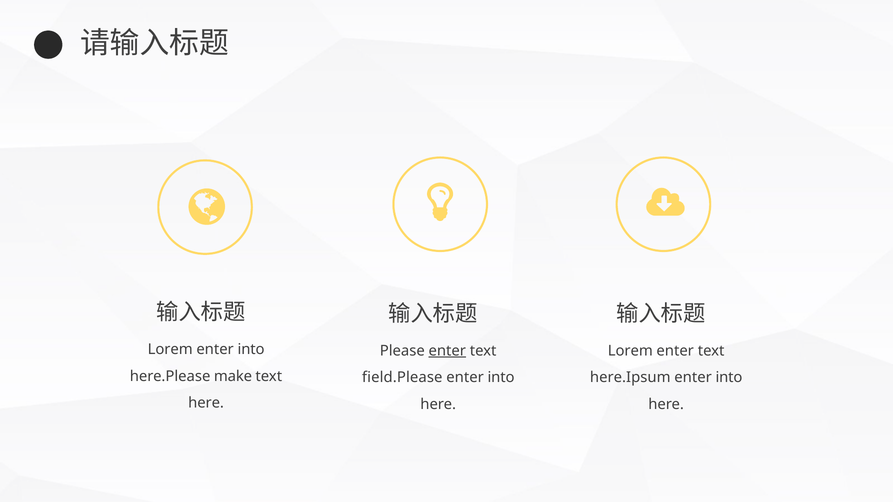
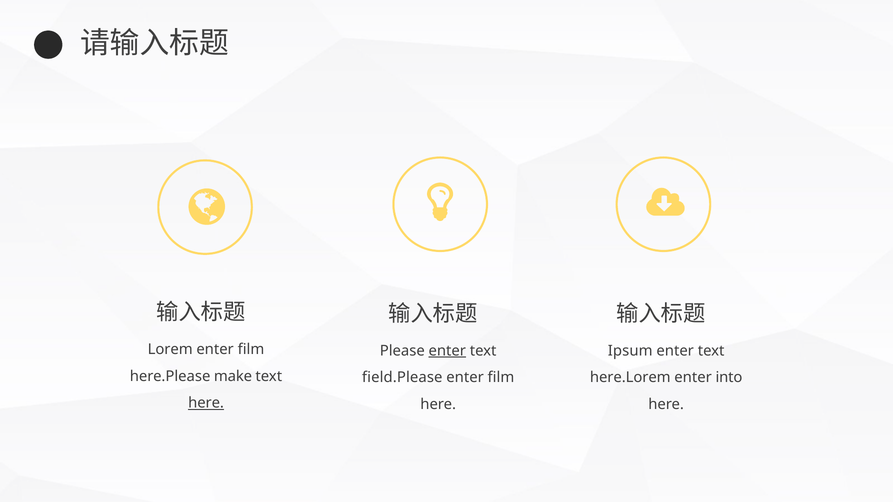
into at (251, 350): into -> film
Lorem at (630, 351): Lorem -> Ipsum
into at (501, 378): into -> film
here.Ipsum: here.Ipsum -> here.Lorem
here at (206, 403) underline: none -> present
